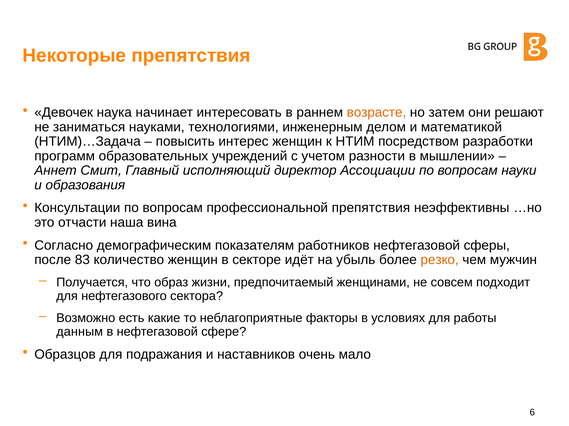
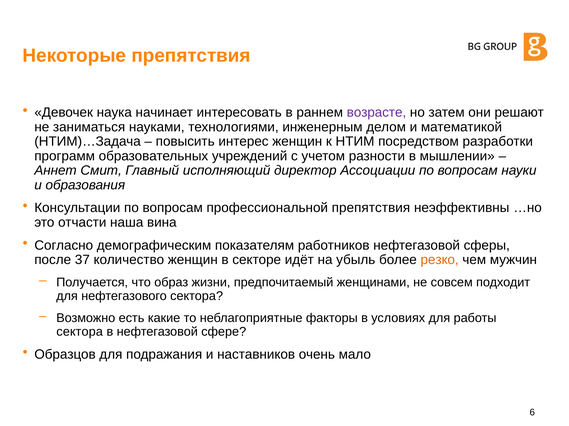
возрасте colour: orange -> purple
83: 83 -> 37
данным at (80, 332): данным -> сектора
